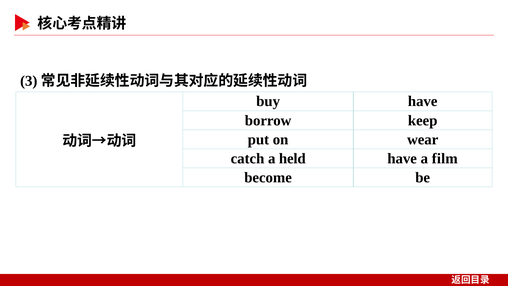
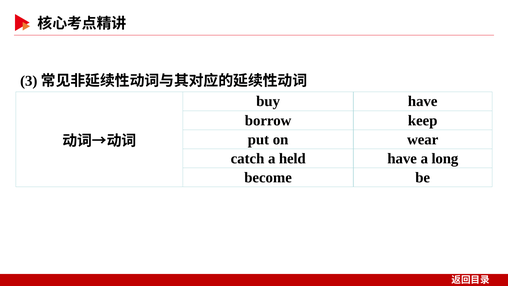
film: film -> long
